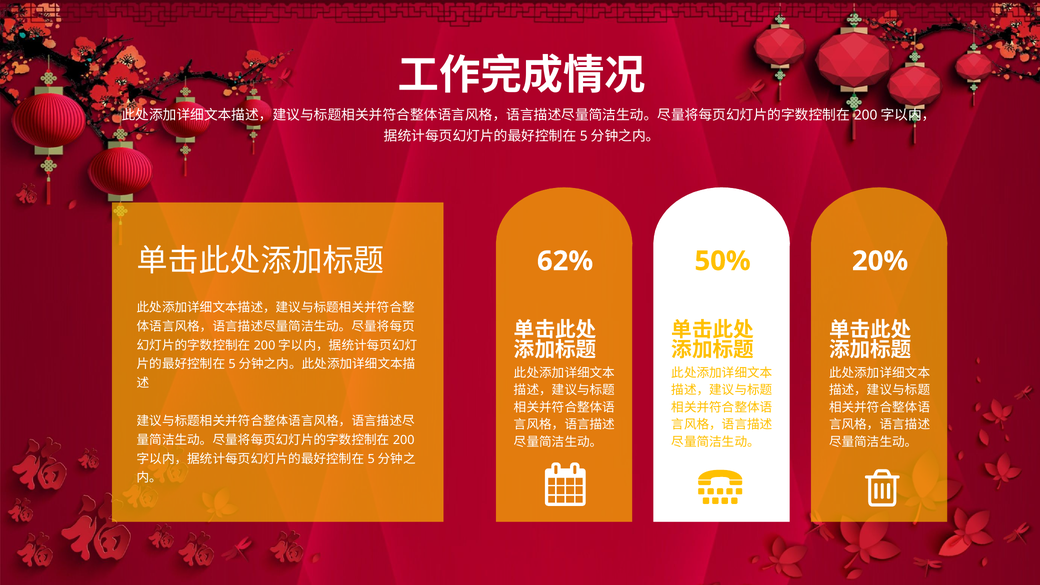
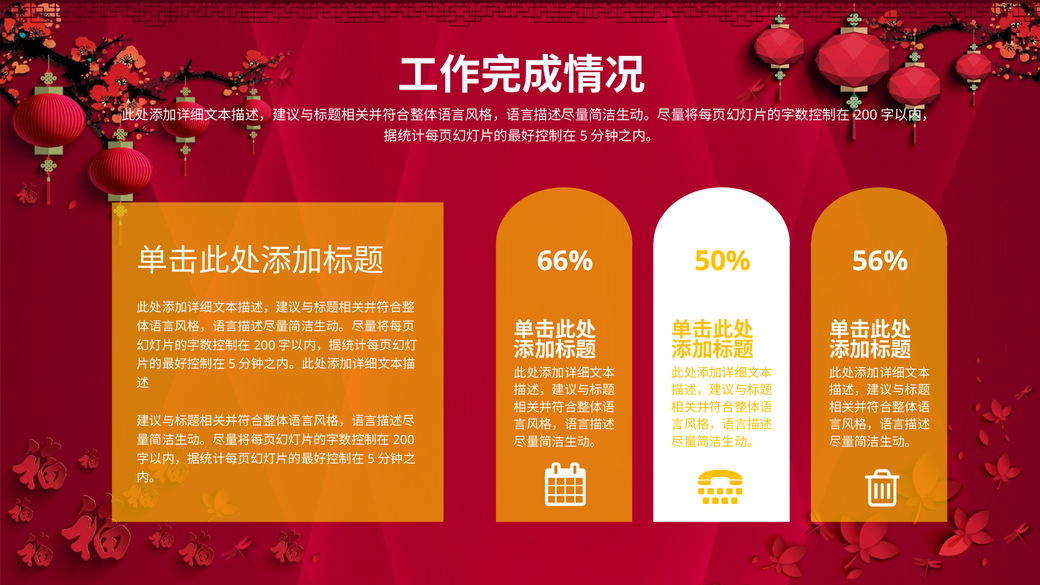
20%: 20% -> 56%
62%: 62% -> 66%
